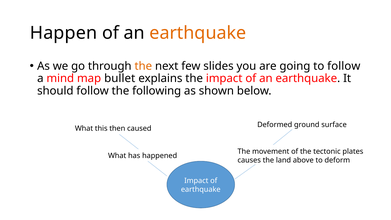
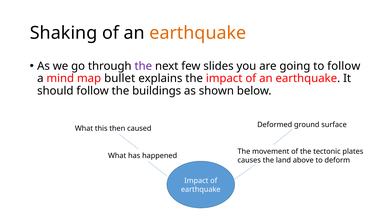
Happen: Happen -> Shaking
the at (143, 66) colour: orange -> purple
following: following -> buildings
